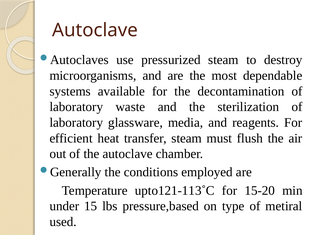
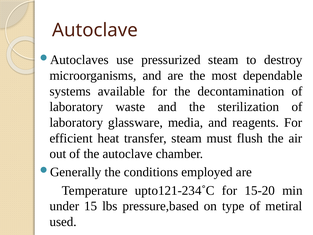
upto121-113˚C: upto121-113˚C -> upto121-234˚C
